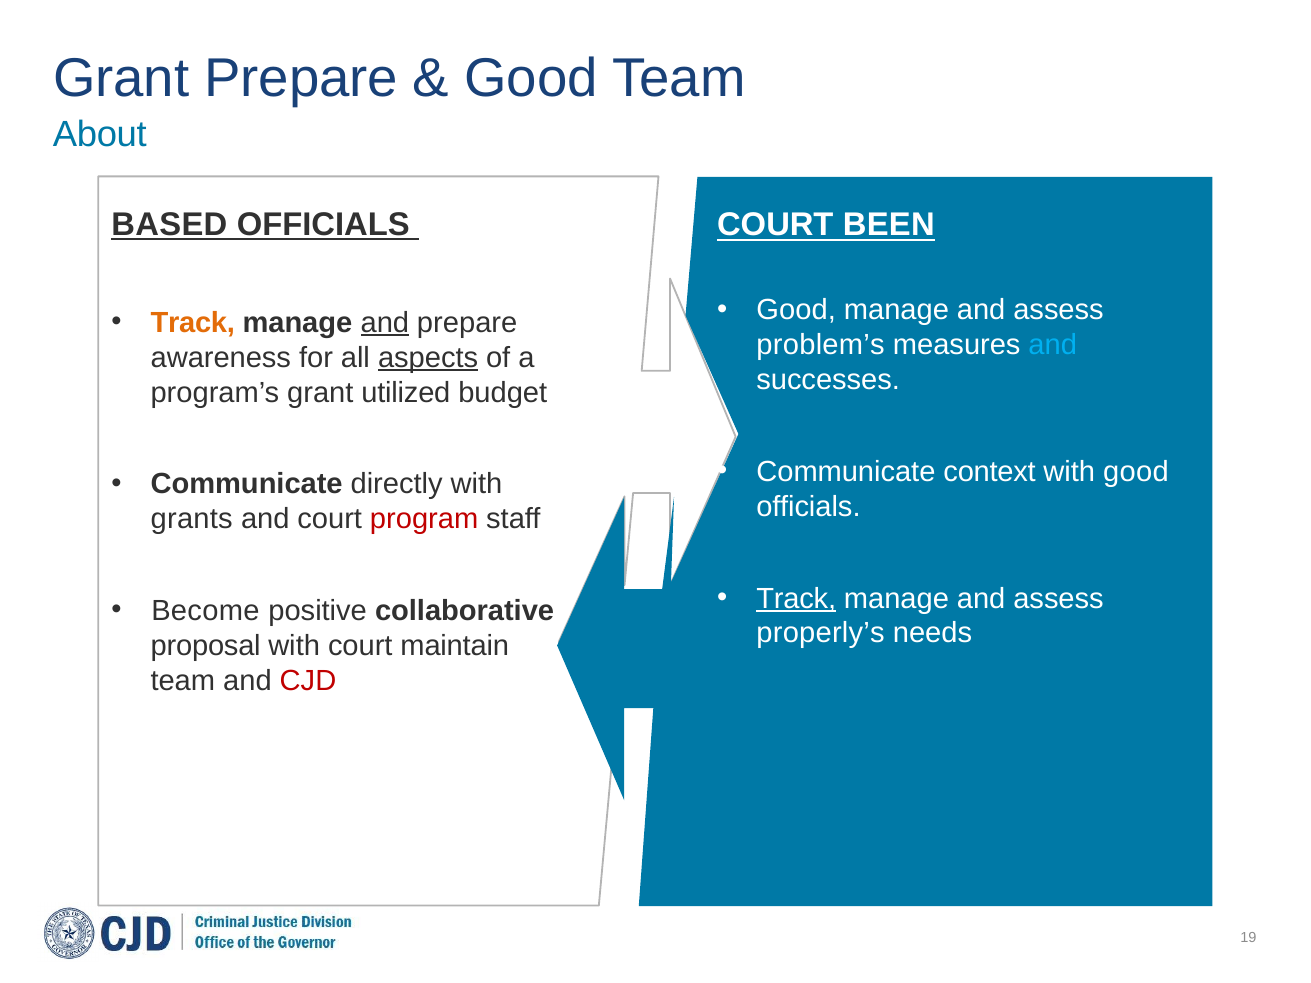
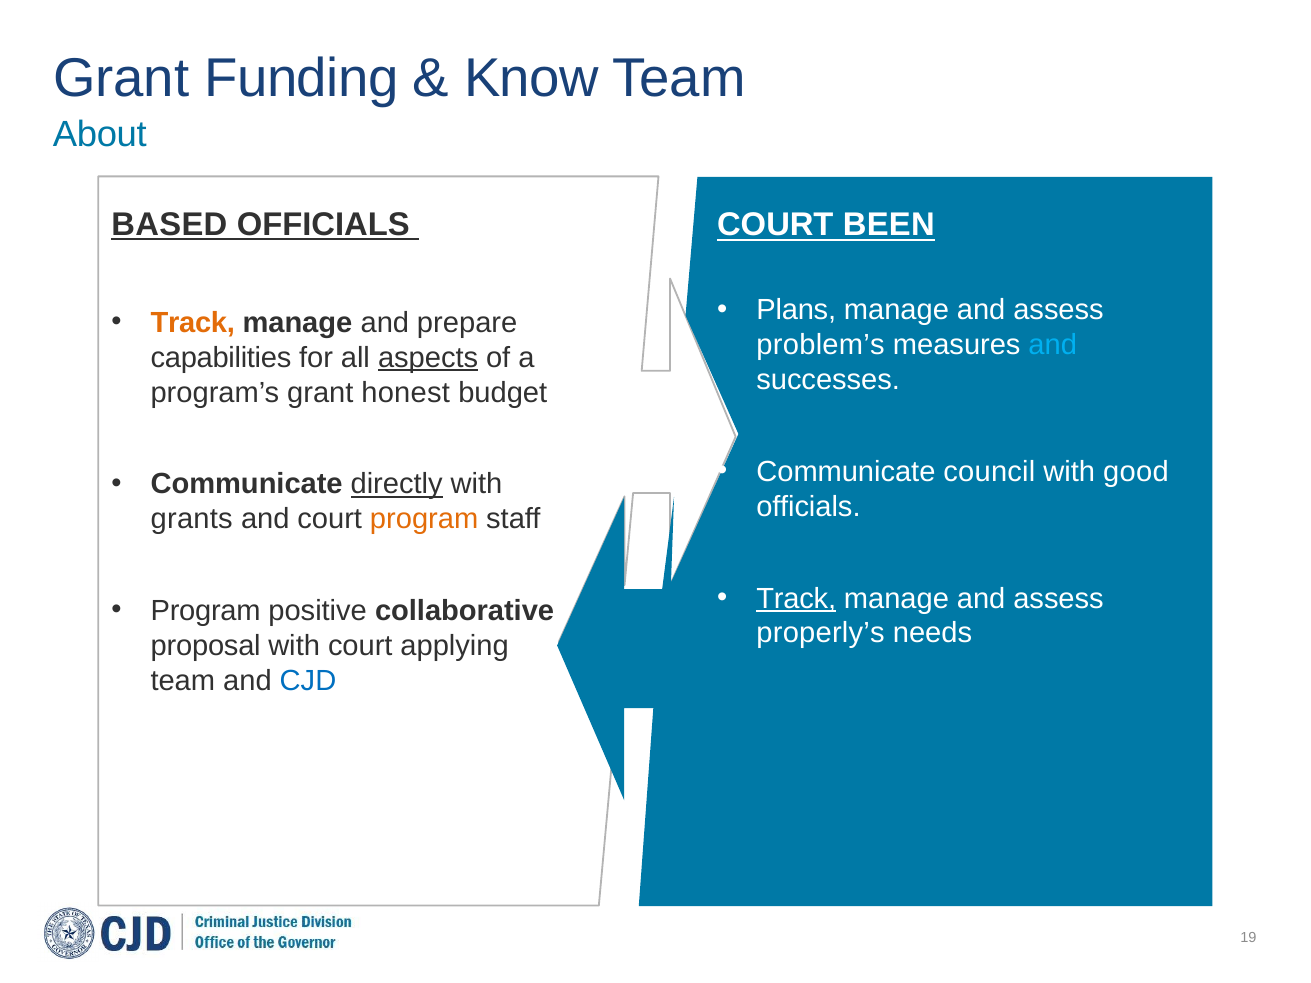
Grant Prepare: Prepare -> Funding
Good at (531, 79): Good -> Know
Good at (796, 310): Good -> Plans
and at (385, 323) underline: present -> none
awareness: awareness -> capabilities
utilized: utilized -> honest
context: context -> council
directly underline: none -> present
program at (424, 519) colour: red -> orange
Become at (205, 611): Become -> Program
maintain: maintain -> applying
CJD colour: red -> blue
